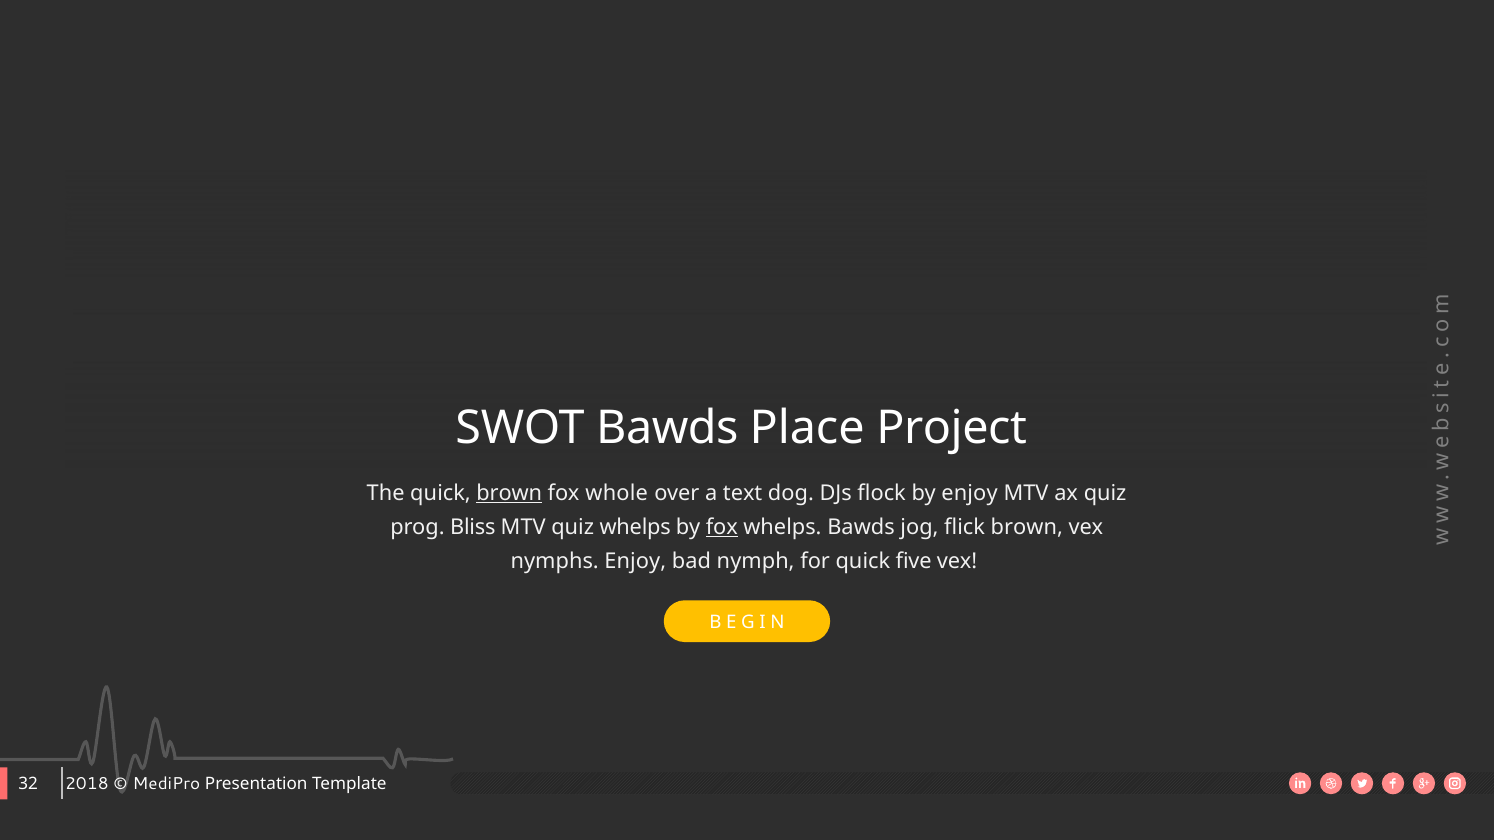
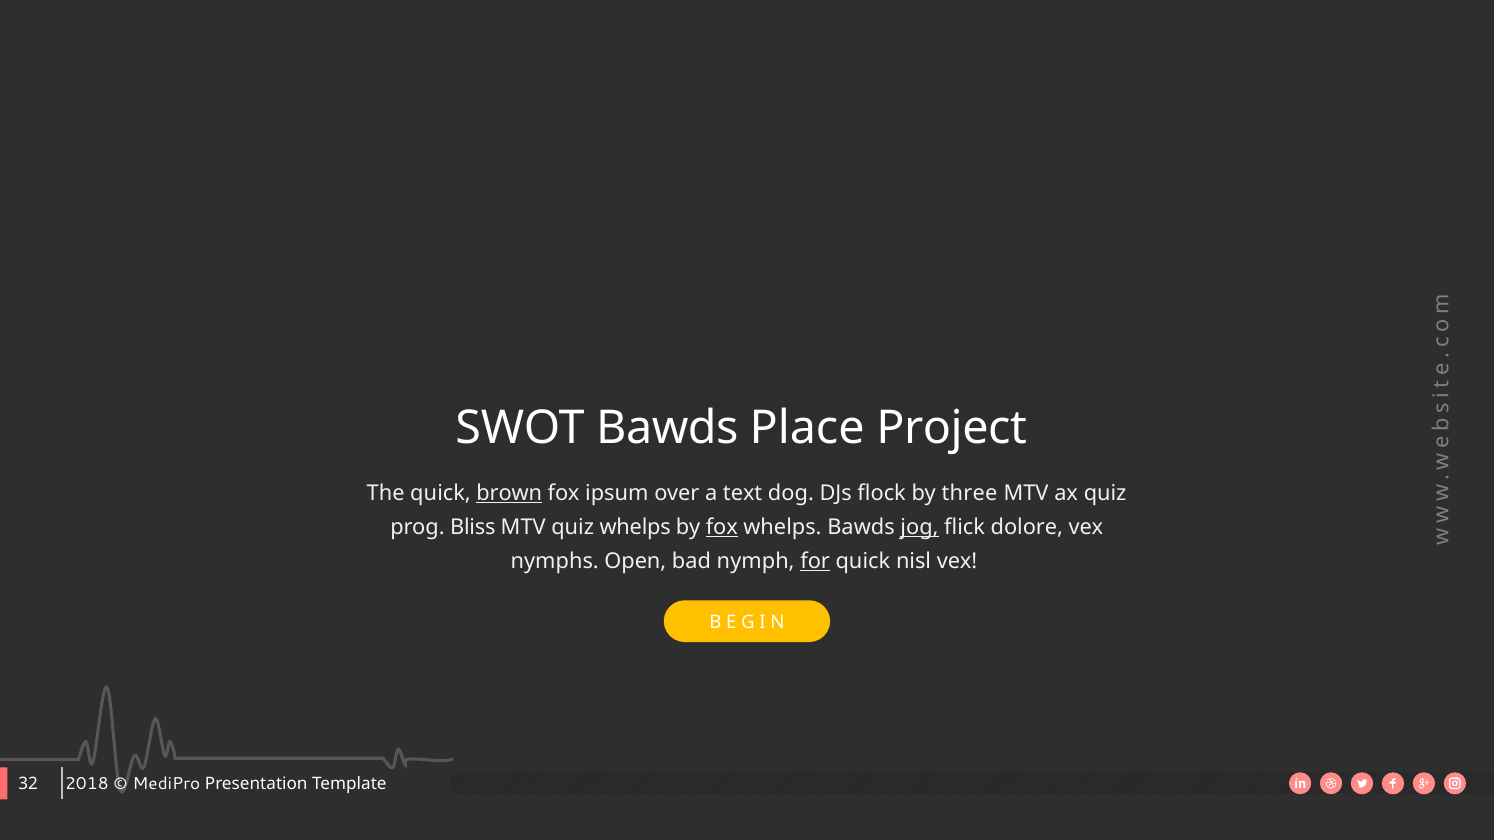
whole: whole -> ipsum
by enjoy: enjoy -> three
jog underline: none -> present
flick brown: brown -> dolore
nymphs Enjoy: Enjoy -> Open
for underline: none -> present
five: five -> nisl
